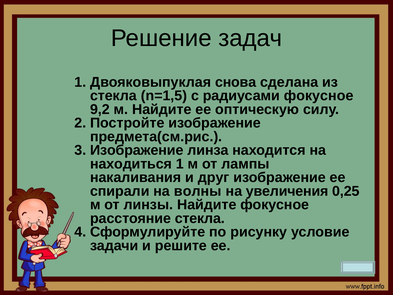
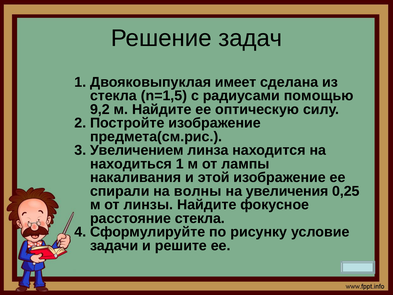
снова: снова -> имеет
радиусами фокусное: фокусное -> помощью
Изображение at (137, 150): Изображение -> Увеличением
друг: друг -> этой
